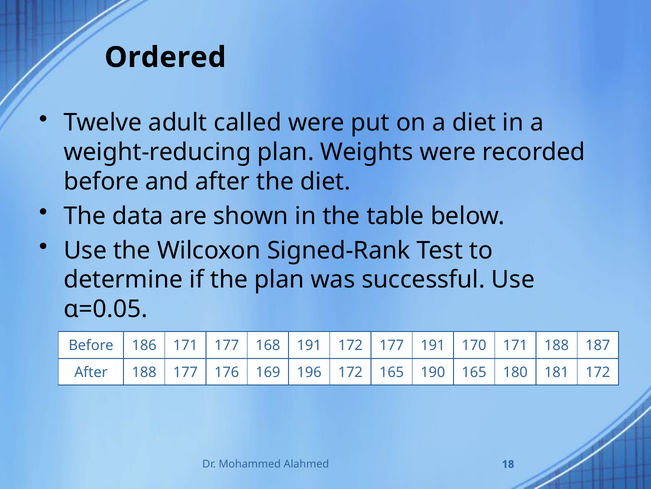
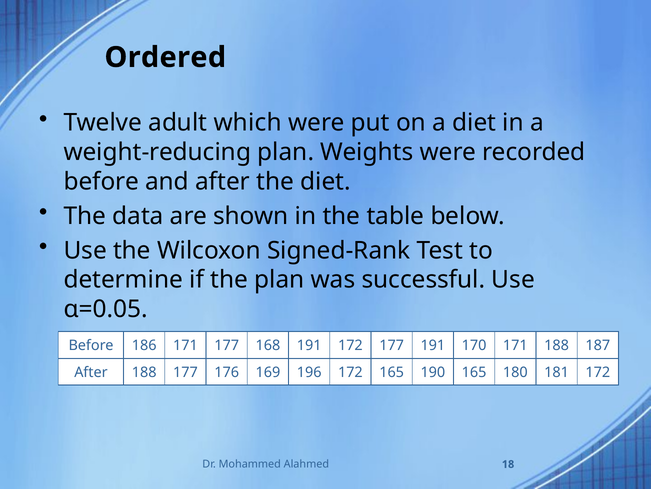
called: called -> which
